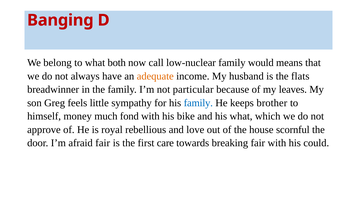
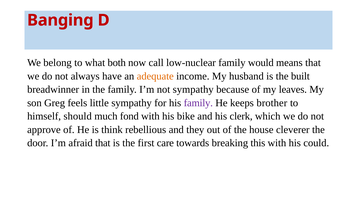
flats: flats -> built
not particular: particular -> sympathy
family at (198, 103) colour: blue -> purple
money: money -> should
his what: what -> clerk
royal: royal -> think
love: love -> they
scornful: scornful -> cleverer
afraid fair: fair -> that
breaking fair: fair -> this
